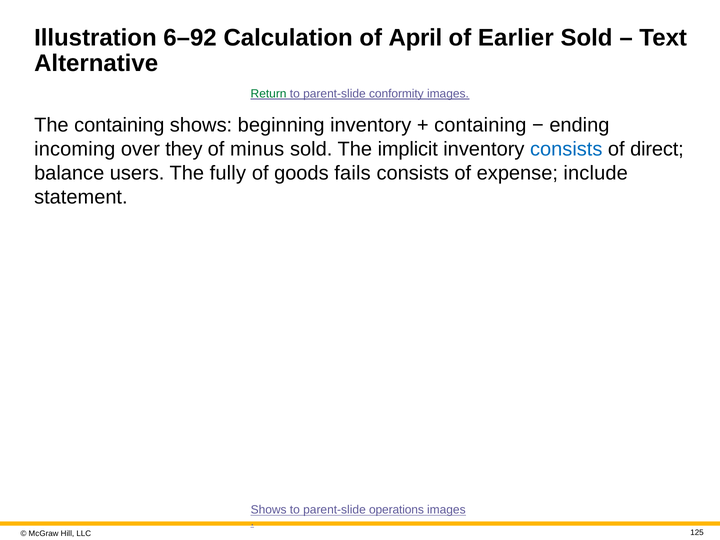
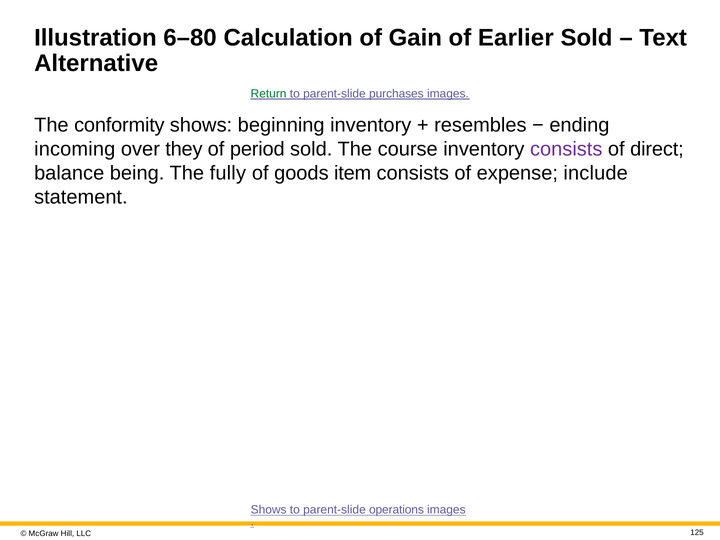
6–92: 6–92 -> 6–80
April: April -> Gain
conformity: conformity -> purchases
The containing: containing -> conformity
containing at (480, 125): containing -> resembles
minus: minus -> period
implicit: implicit -> course
consists at (566, 149) colour: blue -> purple
users: users -> being
fails: fails -> item
